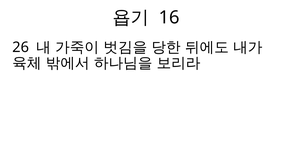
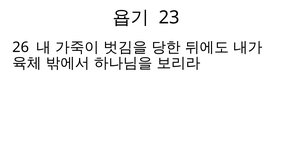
16: 16 -> 23
